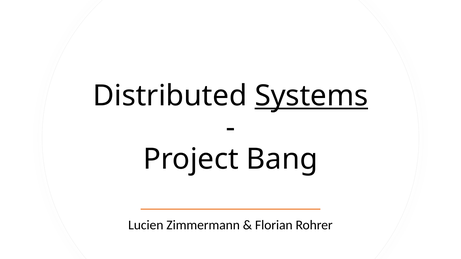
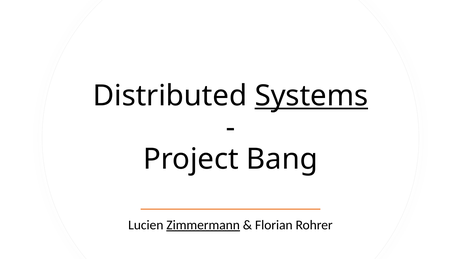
Zimmermann underline: none -> present
